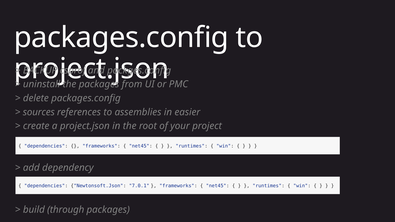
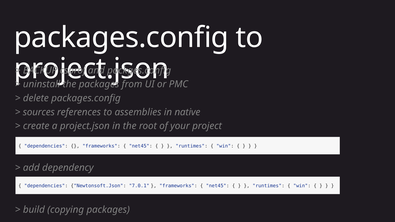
easier: easier -> native
through: through -> copying
